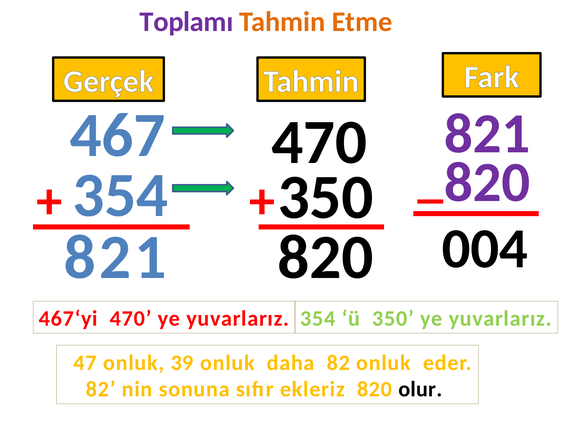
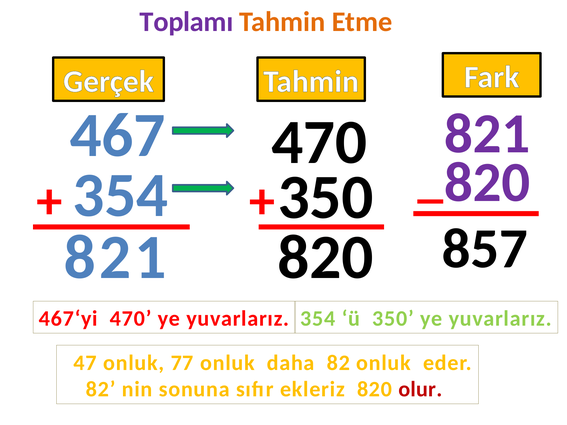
004: 004 -> 857
39: 39 -> 77
olur colour: black -> red
